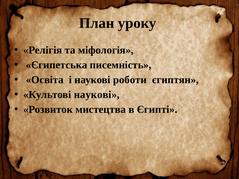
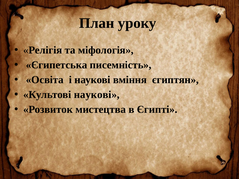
роботи: роботи -> вміння
